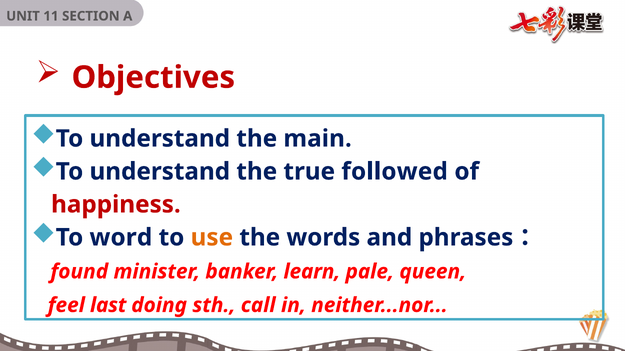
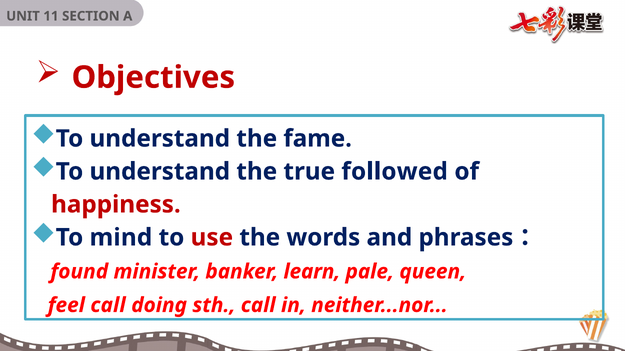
main: main -> fame
word: word -> mind
use colour: orange -> red
feel last: last -> call
